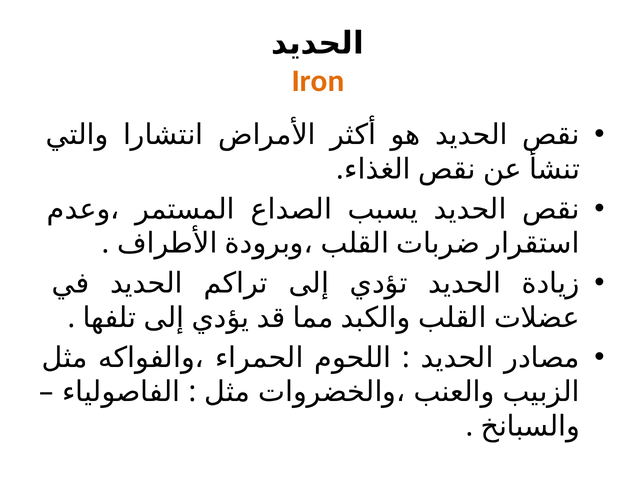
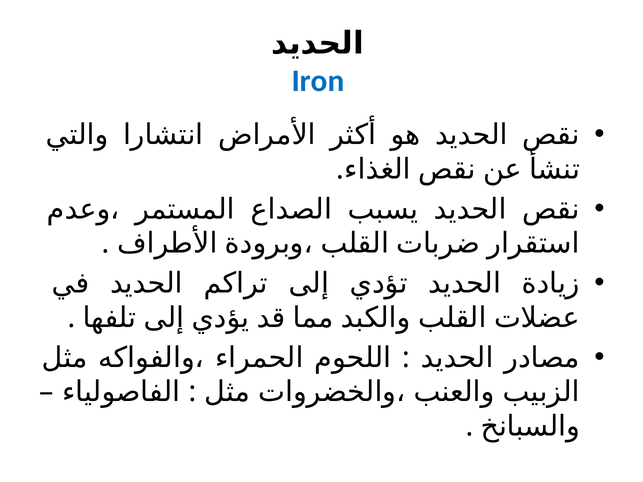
Iron colour: orange -> blue
